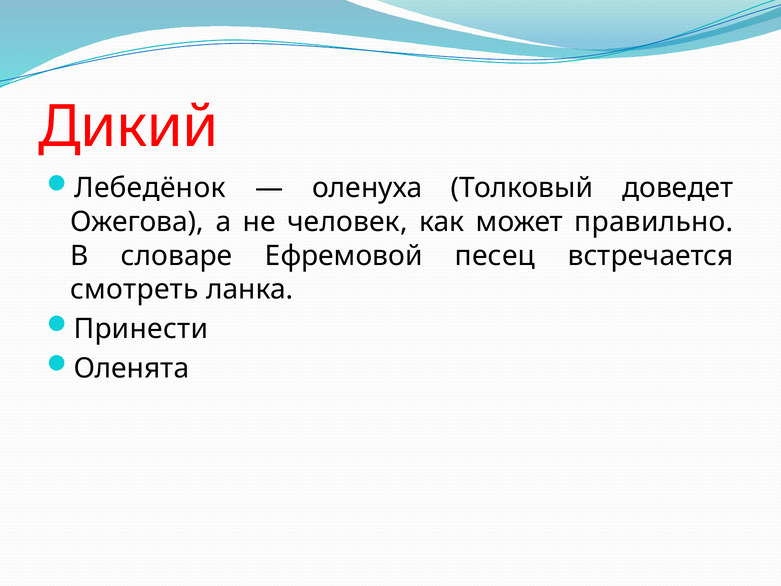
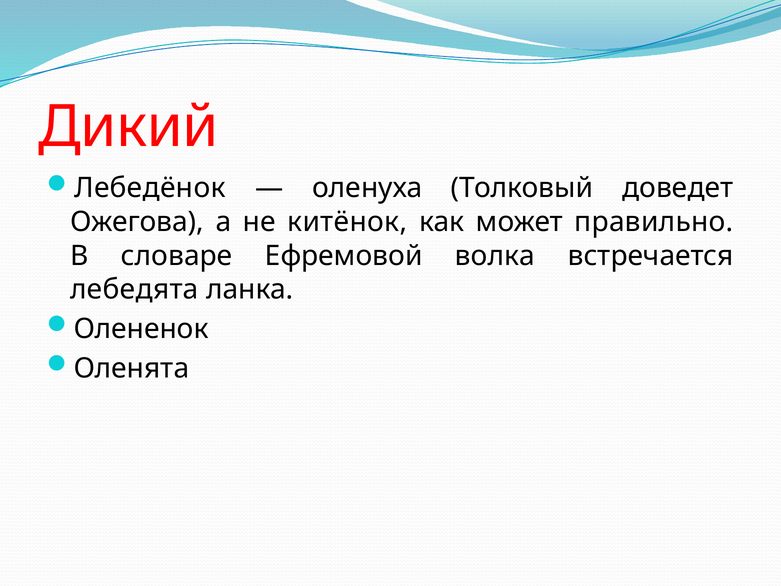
человек: человек -> китёнок
песец: песец -> волка
смотреть: смотреть -> лебедята
Принести: Принести -> Олененок
